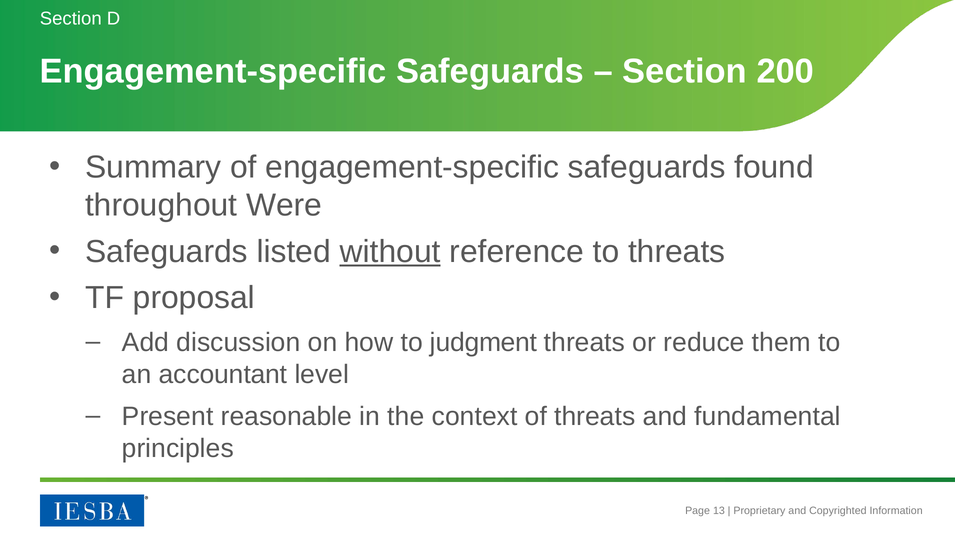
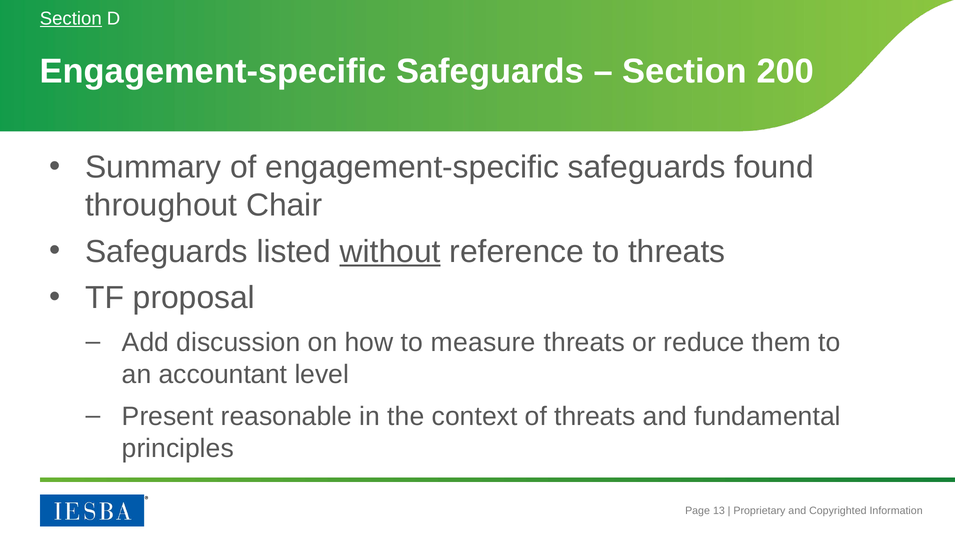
Section at (71, 18) underline: none -> present
Were: Were -> Chair
judgment: judgment -> measure
